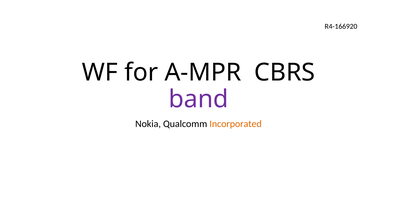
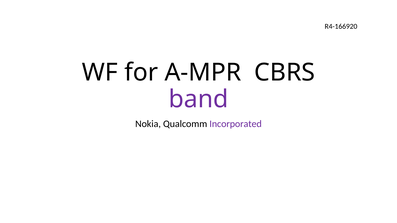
Incorporated colour: orange -> purple
